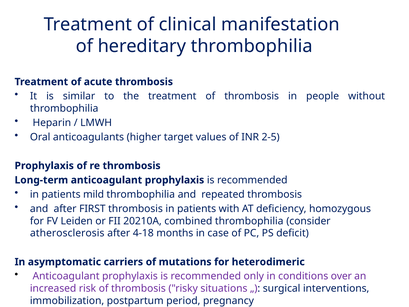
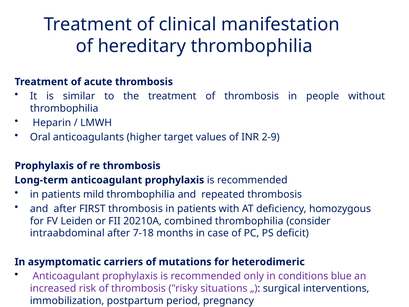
2-5: 2-5 -> 2-9
atherosclerosis: atherosclerosis -> intraabdominal
4-18: 4-18 -> 7-18
over: over -> blue
